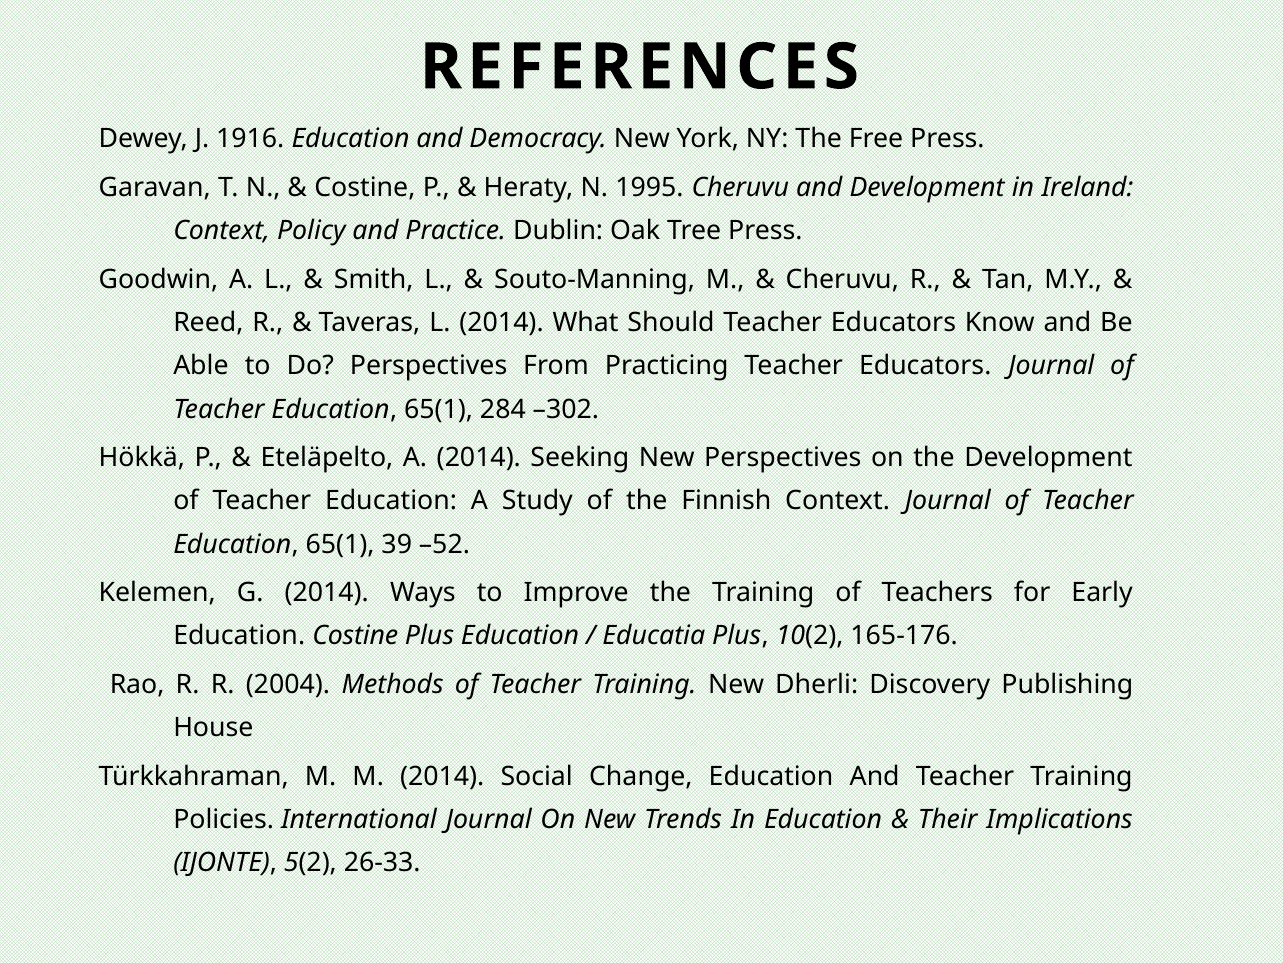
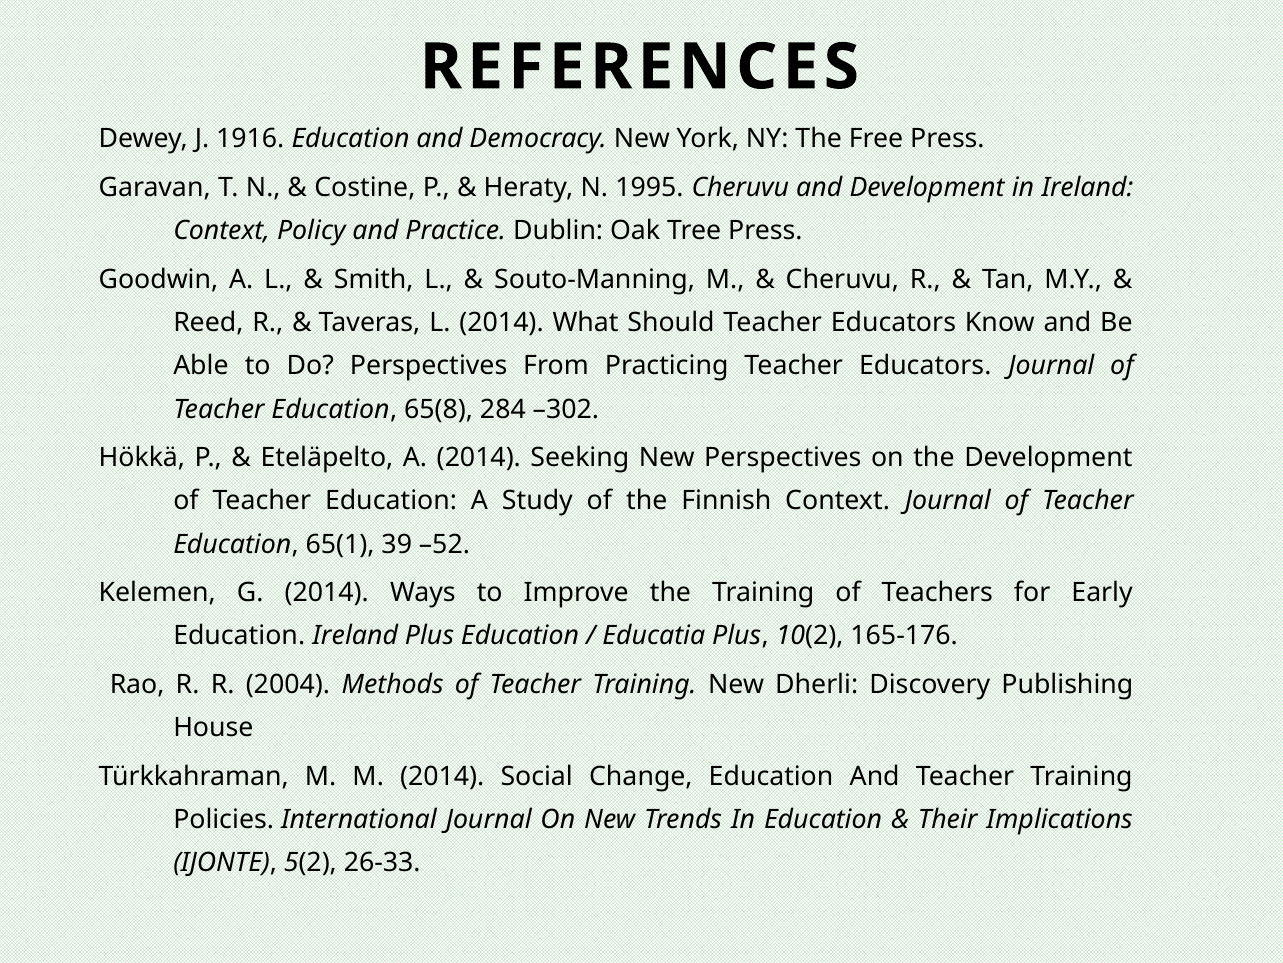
65(1 at (439, 409): 65(1 -> 65(8
Education Costine: Costine -> Ireland
